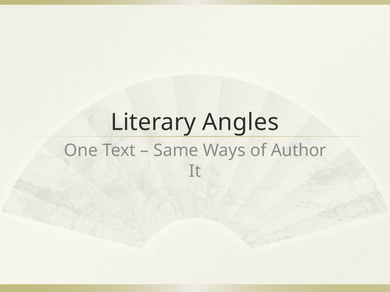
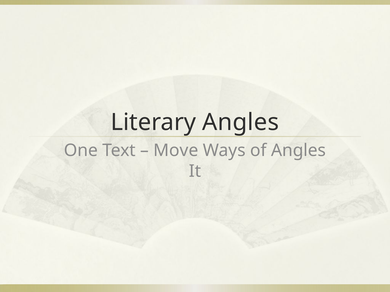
Same: Same -> Move
of Author: Author -> Angles
